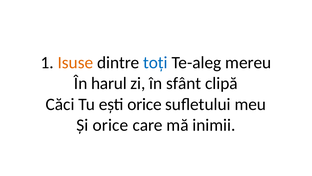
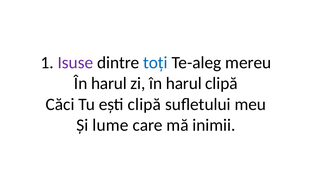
Isuse colour: orange -> purple
zi în sfânt: sfânt -> harul
ești orice: orice -> clipă
Și orice: orice -> lume
